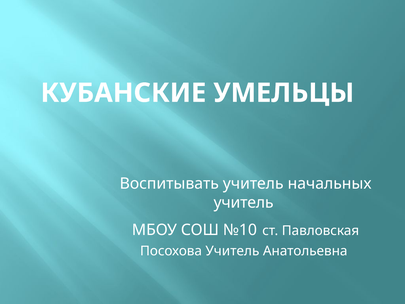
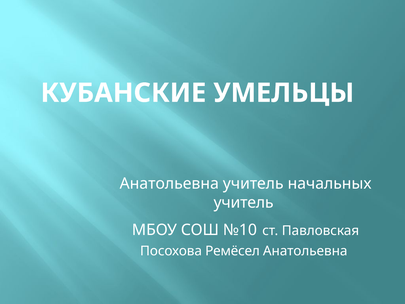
Воспитывать at (169, 184): Воспитывать -> Анатольевна
Посохова Учитель: Учитель -> Ремёсел
